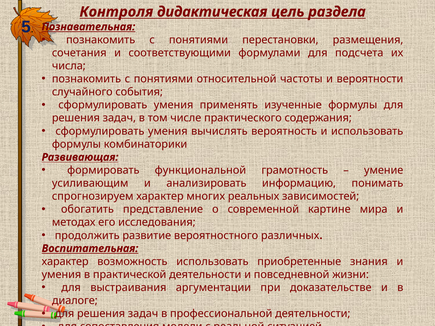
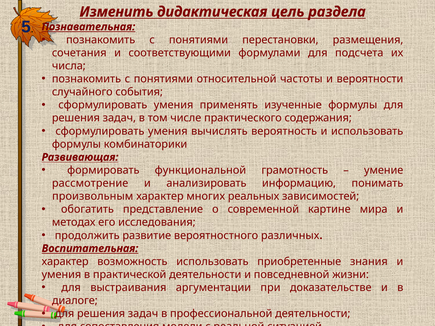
Контроля: Контроля -> Изменить
усиливающим: усиливающим -> рассмотрение
спрогнозируем: спрогнозируем -> произвольным
